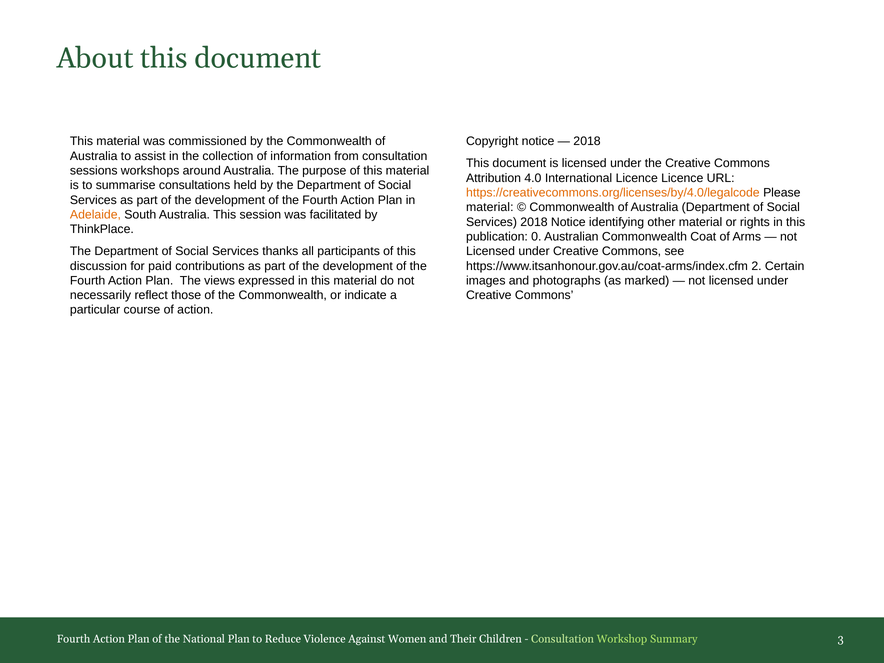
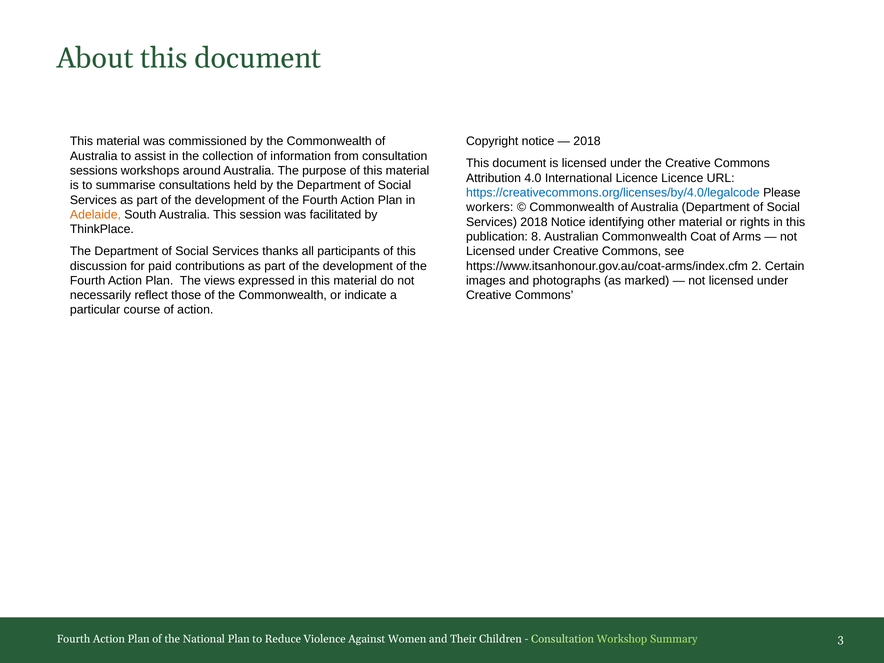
https://creativecommons.org/licenses/by/4.0/legalcode colour: orange -> blue
material at (490, 207): material -> workers
0: 0 -> 8
